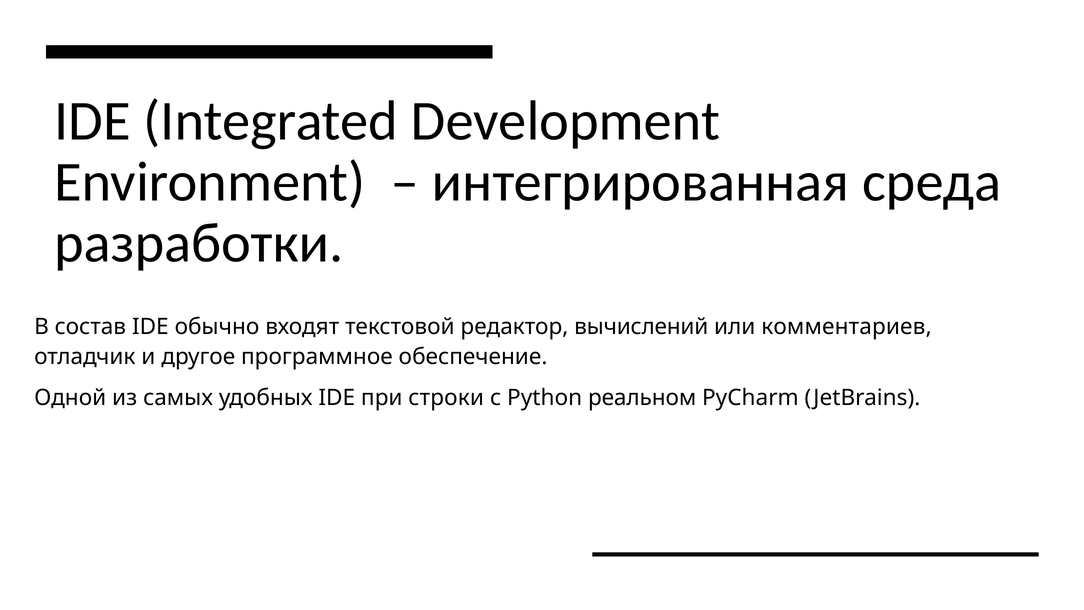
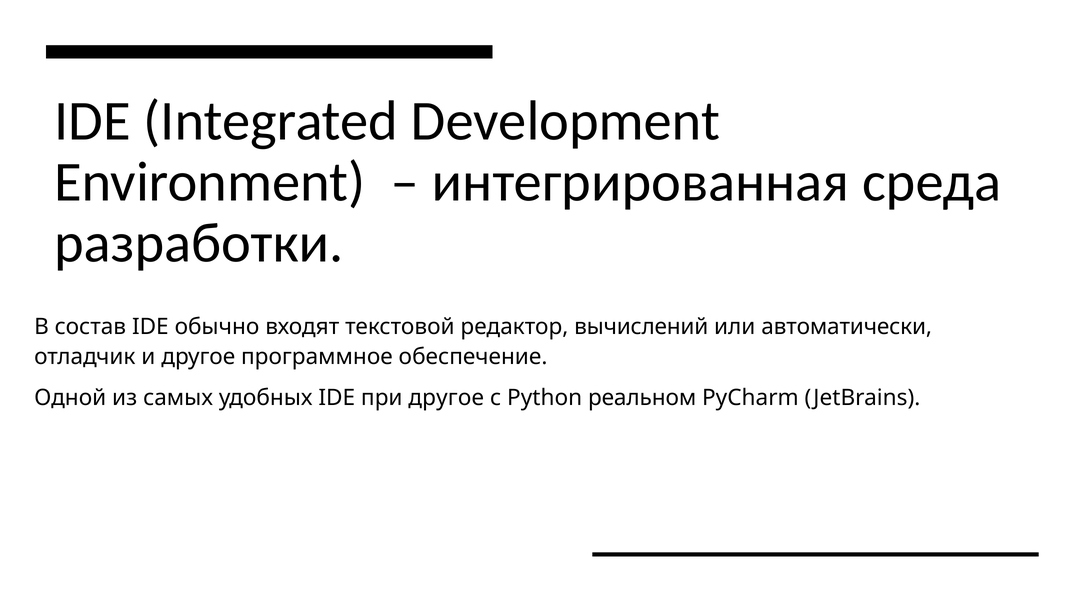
комментариев: комментариев -> автоматически
при строки: строки -> другое
